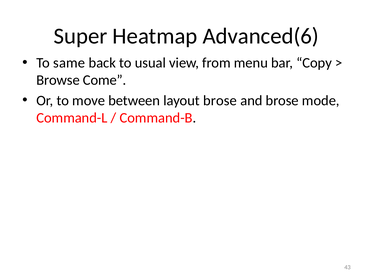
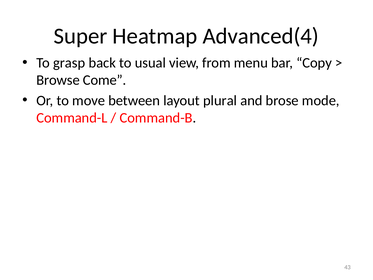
Advanced(6: Advanced(6 -> Advanced(4
same: same -> grasp
layout brose: brose -> plural
